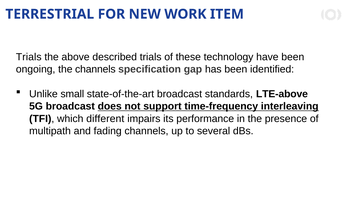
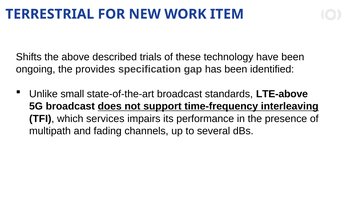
Trials at (29, 57): Trials -> Shifts
the channels: channels -> provides
different: different -> services
